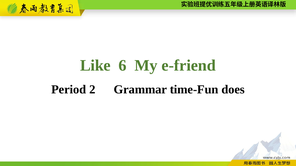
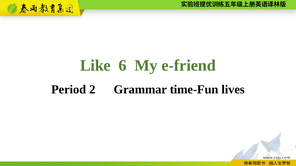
does: does -> lives
